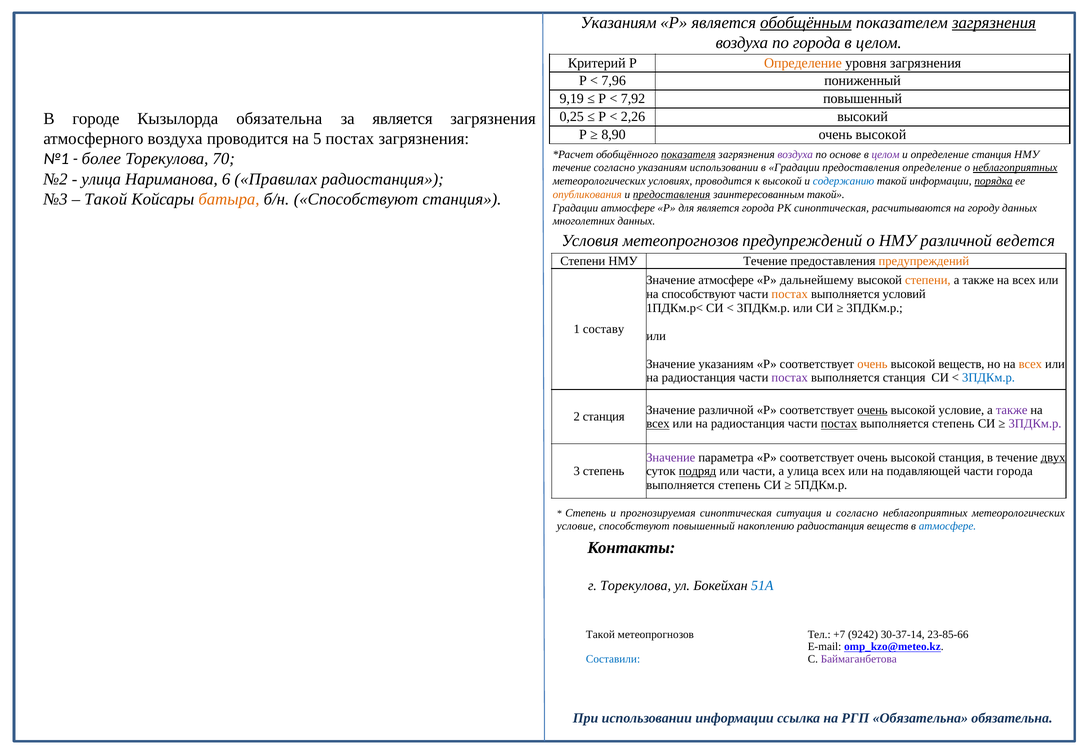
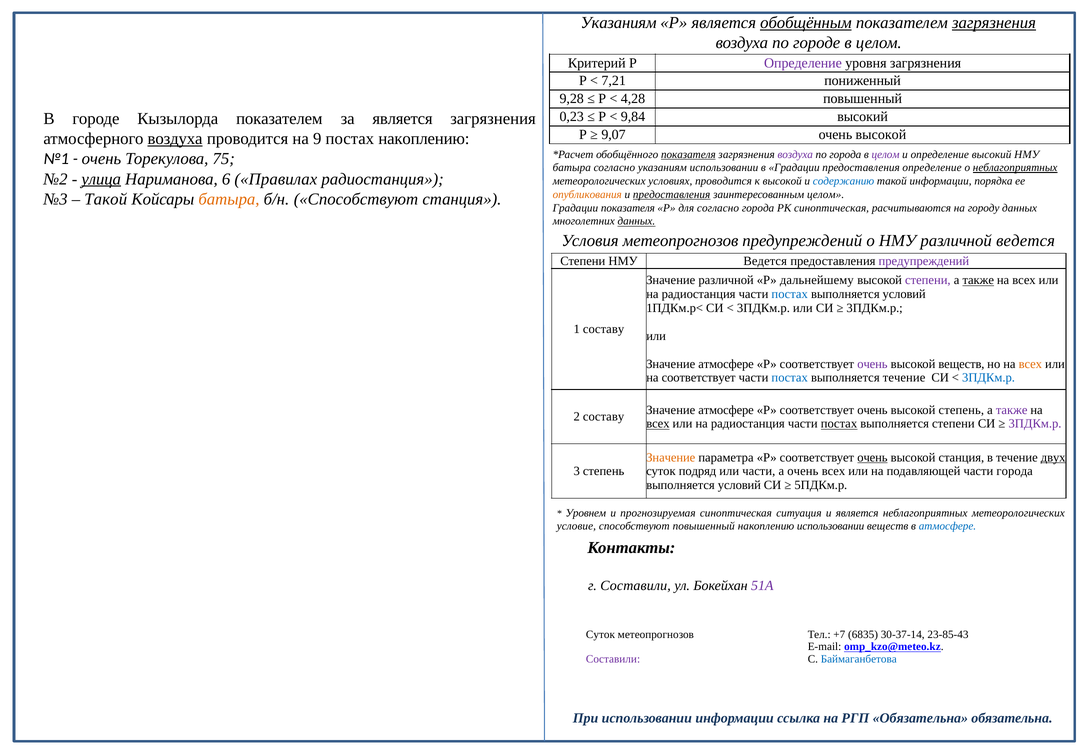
по города: города -> городе
Определение at (803, 63) colour: orange -> purple
7,96: 7,96 -> 7,21
9,19: 9,19 -> 9,28
7,92: 7,92 -> 4,28
0,25: 0,25 -> 0,23
2,26: 2,26 -> 9,84
Кызылорда обязательна: обязательна -> показателем
8,90: 8,90 -> 9,07
воздуха at (175, 139) underline: none -> present
5: 5 -> 9
постах загрязнения: загрязнения -> накоплению
по основе: основе -> города
определение станция: станция -> высокий
более at (101, 159): более -> очень
70: 70 -> 75
течение at (572, 168): течение -> батыра
улица at (101, 179) underline: none -> present
порядка underline: present -> none
заинтересованным такой: такой -> целом
Градации атмосфере: атмосфере -> показателя
для является: является -> согласно
данных at (636, 221) underline: none -> present
Степени НМУ Течение: Течение -> Ведется
предупреждений at (924, 261) colour: orange -> purple
Значение атмосфере: атмосфере -> различной
степени at (928, 280) colour: orange -> purple
также at (978, 280) underline: none -> present
способствуют at (699, 294): способствуют -> радиостанция
постах at (790, 294) colour: orange -> blue
указаниям at (726, 364): указаниям -> атмосфере
очень at (872, 364) colour: orange -> purple
радиостанция at (699, 378): радиостанция -> соответствует
постах at (790, 378) colour: purple -> blue
выполняется станция: станция -> течение
различной at (726, 410): различной -> атмосфере
очень at (872, 410) underline: present -> none
высокой условие: условие -> степень
2 станция: станция -> составу
степень at (953, 424): степень -> степени
Значение at (671, 457) colour: purple -> orange
очень at (872, 457) underline: none -> present
подряд underline: present -> none
а улица: улица -> очень
степень at (739, 485): степень -> условий
Степень at (586, 513): Степень -> Уровнем
и согласно: согласно -> является
накоплению радиостанция: радиостанция -> использовании
г Торекулова: Торекулова -> Составили
51А colour: blue -> purple
Такой at (600, 634): Такой -> Суток
9242: 9242 -> 6835
23-85-66: 23-85-66 -> 23-85-43
Составили at (613, 659) colour: blue -> purple
Баймаганбетова colour: purple -> blue
